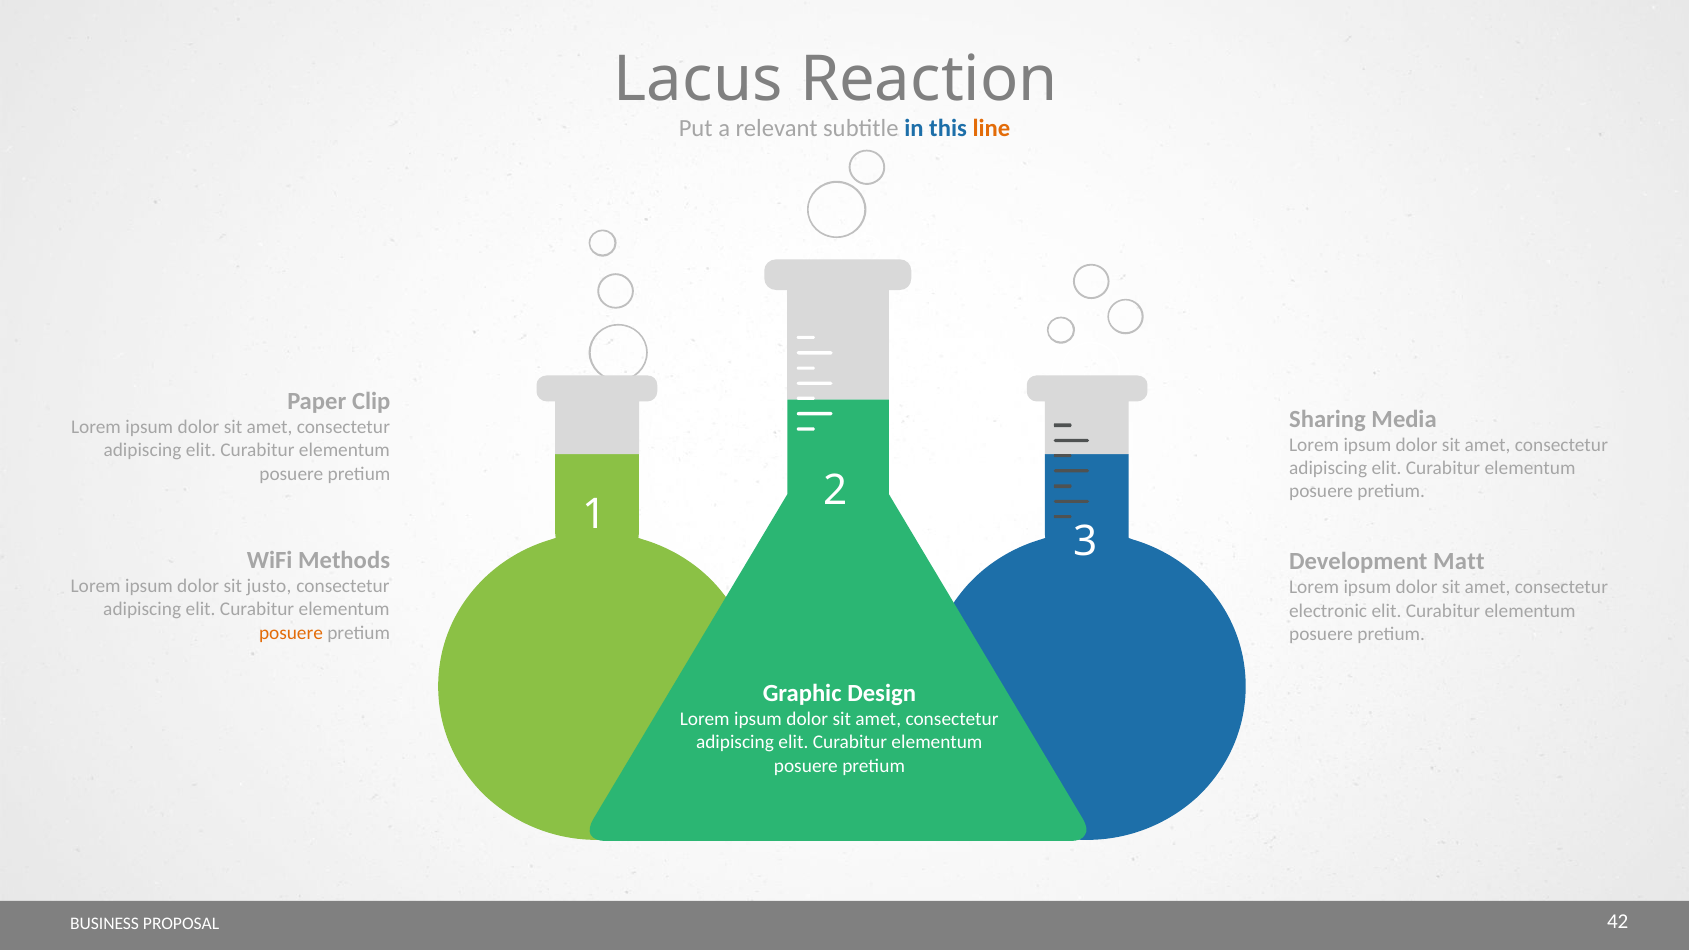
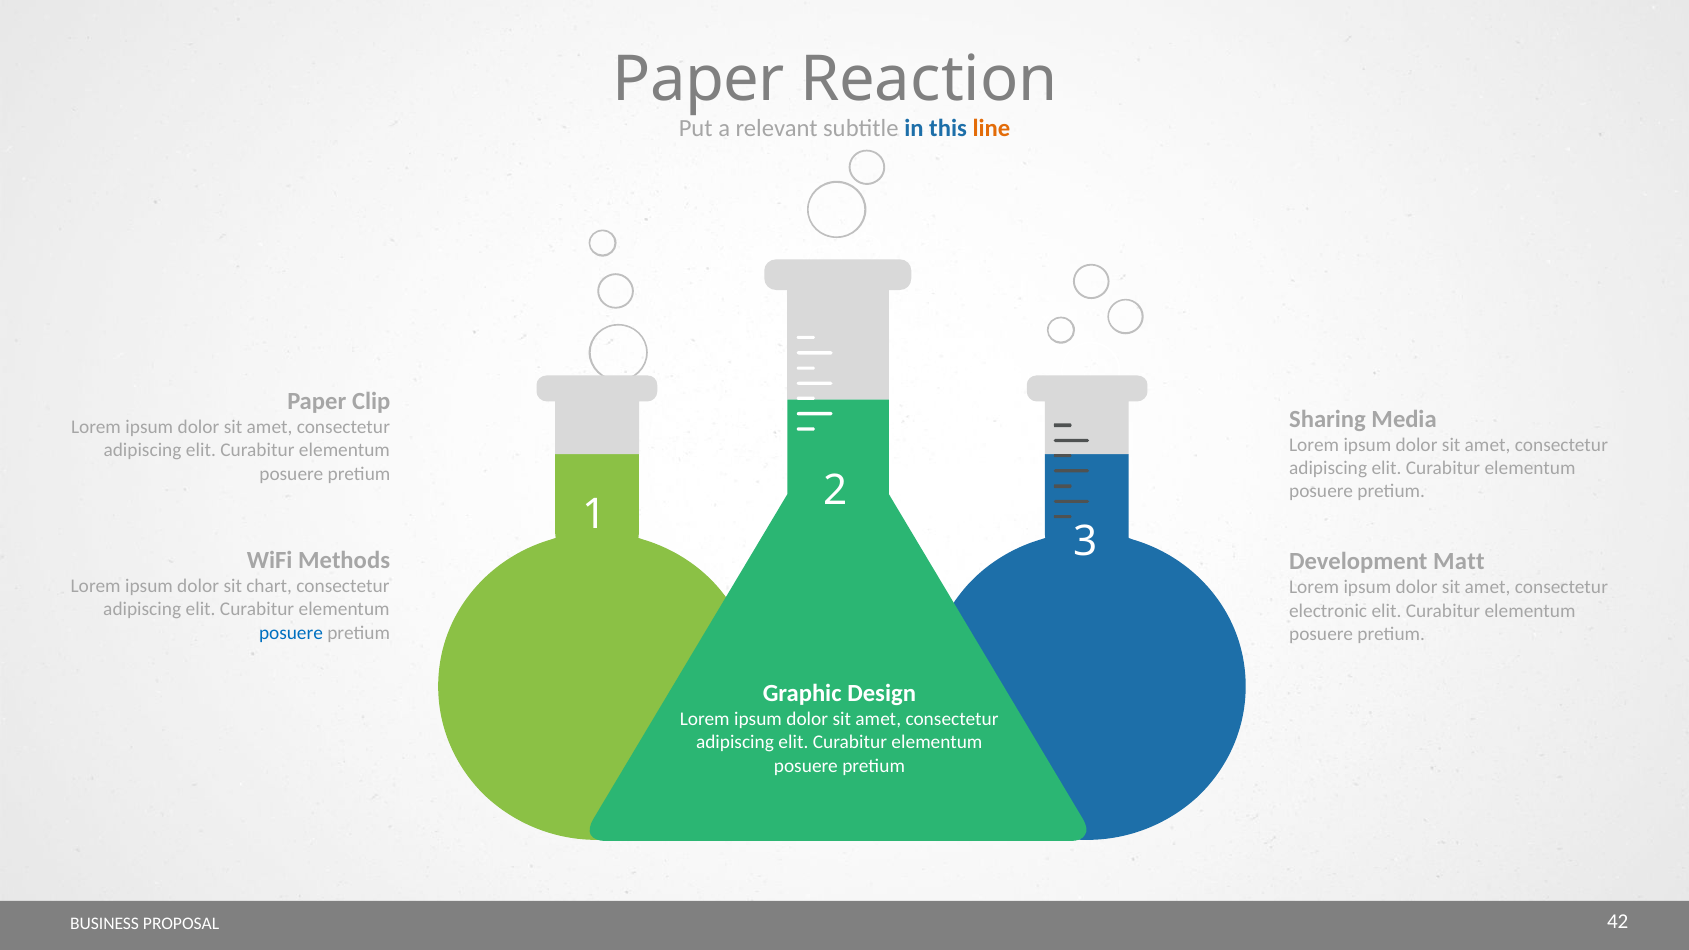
Lacus at (698, 80): Lacus -> Paper
justo: justo -> chart
posuere at (291, 633) colour: orange -> blue
